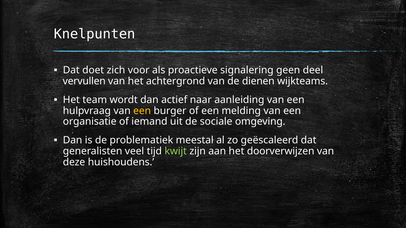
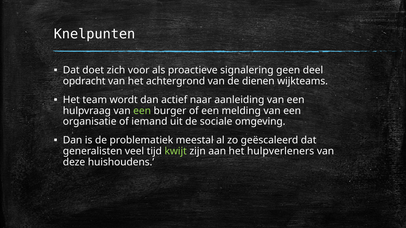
vervullen: vervullen -> opdracht
een at (142, 111) colour: yellow -> light green
doorverwijzen: doorverwijzen -> hulpverleners
